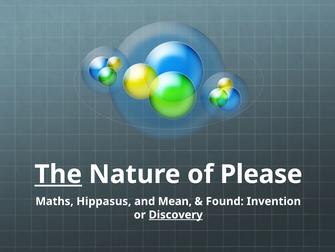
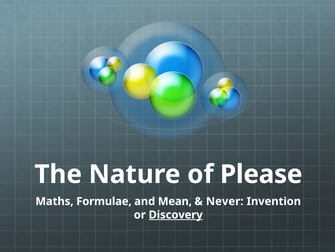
The underline: present -> none
Hippasus: Hippasus -> Formulae
Found: Found -> Never
